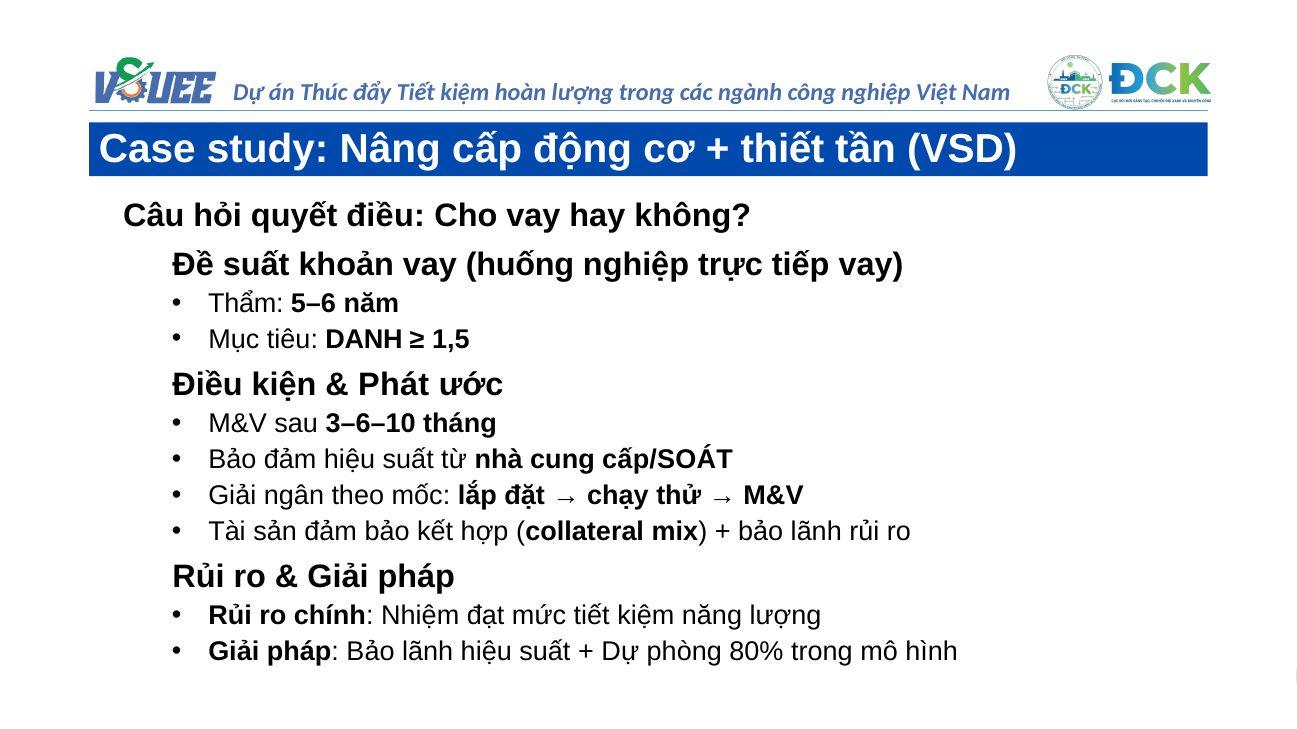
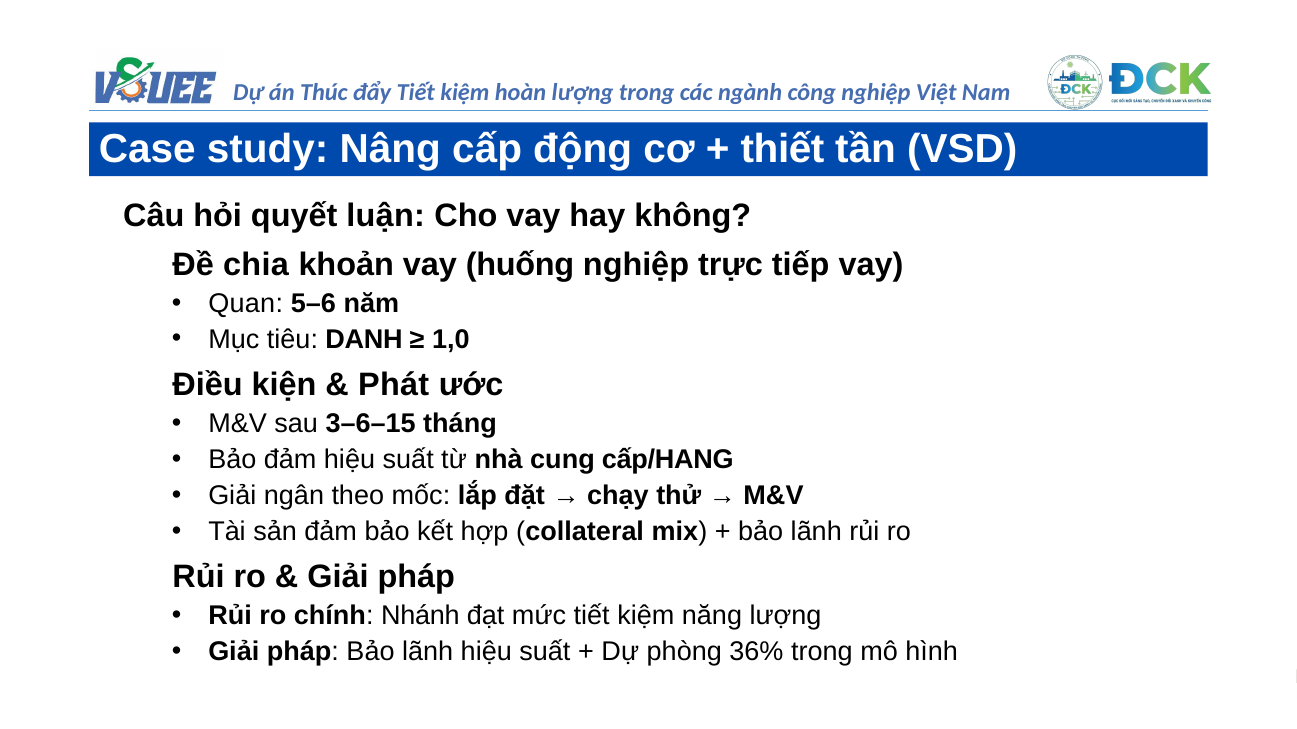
quyết điều: điều -> luận
Đề suất: suất -> chia
Thẩm: Thẩm -> Quan
1,5: 1,5 -> 1,0
3–6–10: 3–6–10 -> 3–6–15
cấp/SOÁT: cấp/SOÁT -> cấp/HANG
Nhiệm: Nhiệm -> Nhánh
80%: 80% -> 36%
